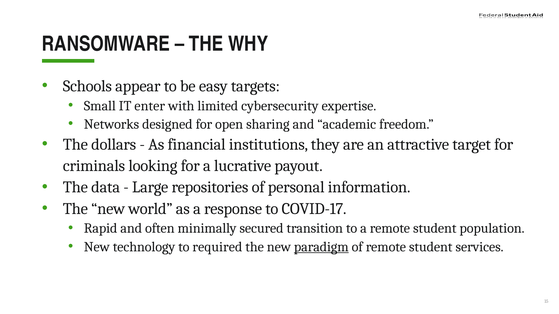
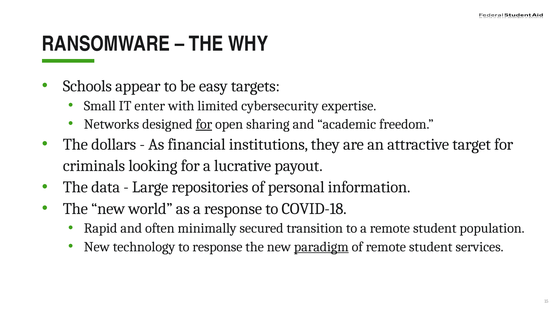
for at (204, 124) underline: none -> present
COVID-17: COVID-17 -> COVID-18
to required: required -> response
